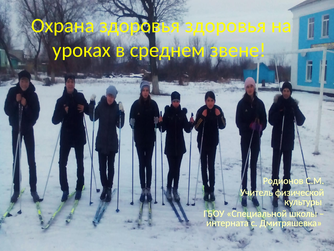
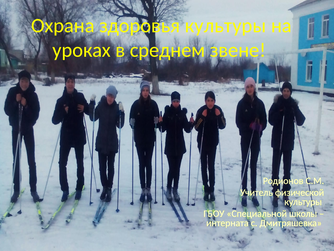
здоровья здоровья: здоровья -> культуры
